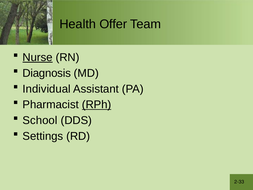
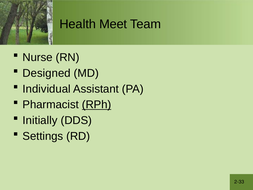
Offer: Offer -> Meet
Nurse underline: present -> none
Diagnosis: Diagnosis -> Designed
School: School -> Initially
